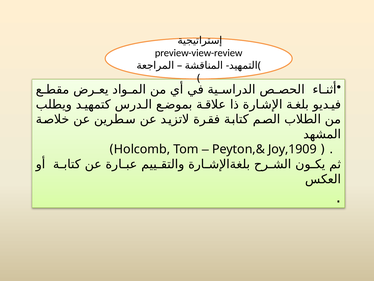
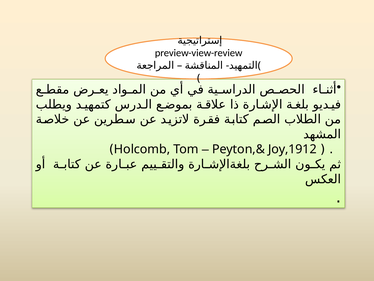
Joy,1909: Joy,1909 -> Joy,1912
